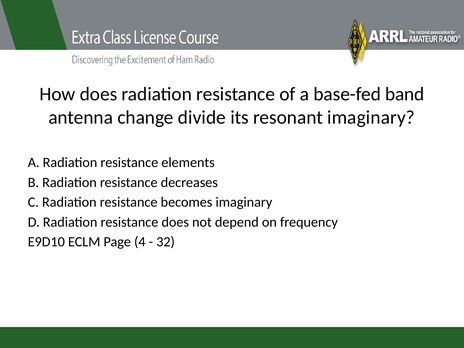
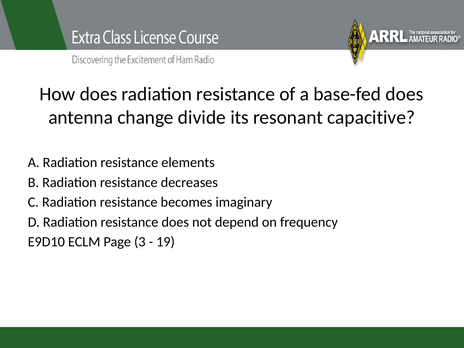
base-fed band: band -> does
resonant imaginary: imaginary -> capacitive
4: 4 -> 3
32: 32 -> 19
